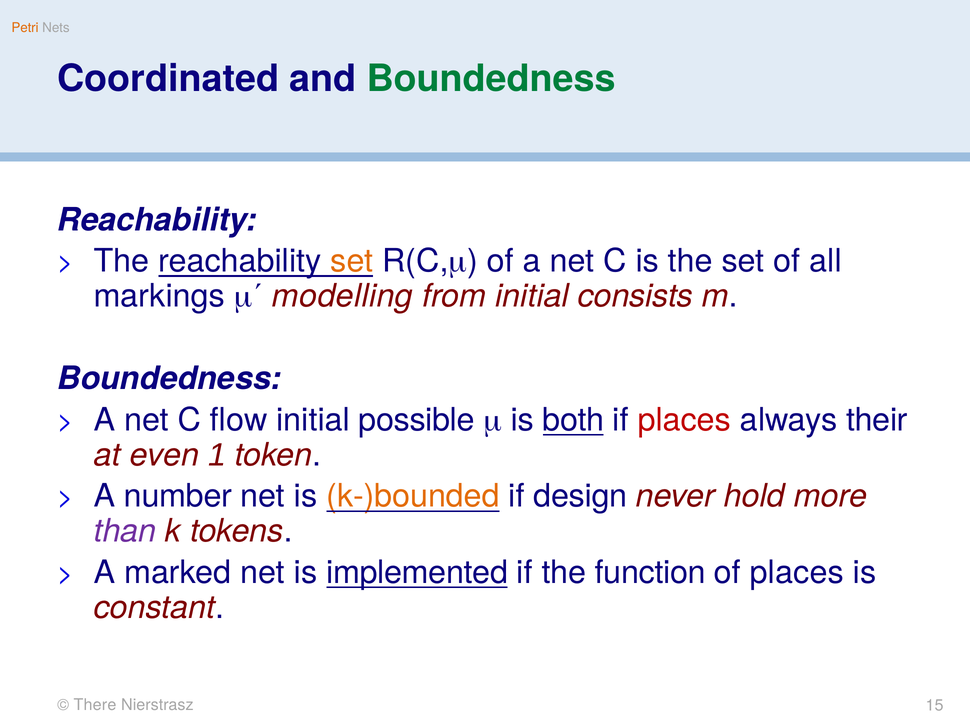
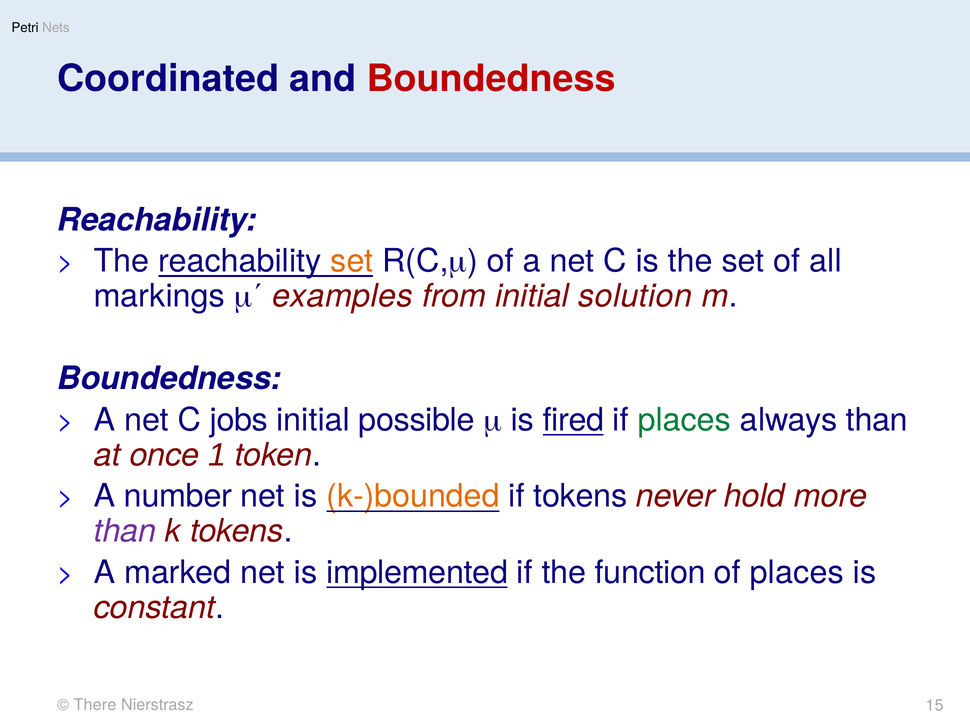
Petri colour: orange -> black
Boundedness at (491, 79) colour: green -> red
modelling: modelling -> examples
consists: consists -> solution
flow: flow -> jobs
both: both -> fired
places at (684, 420) colour: red -> green
always their: their -> than
even: even -> once
if design: design -> tokens
